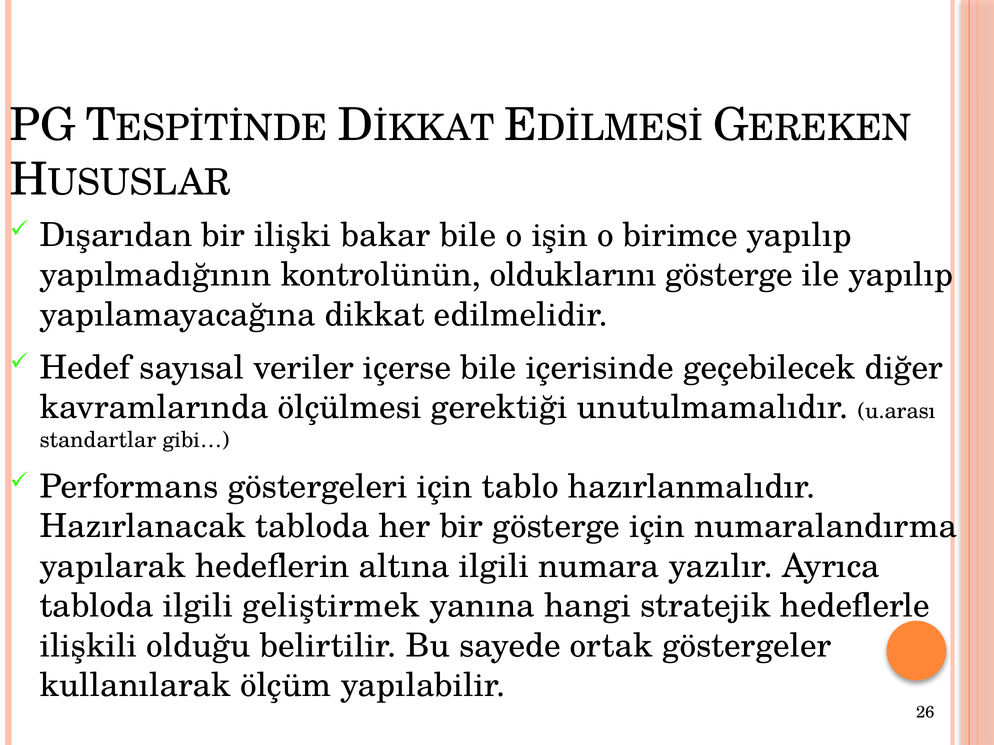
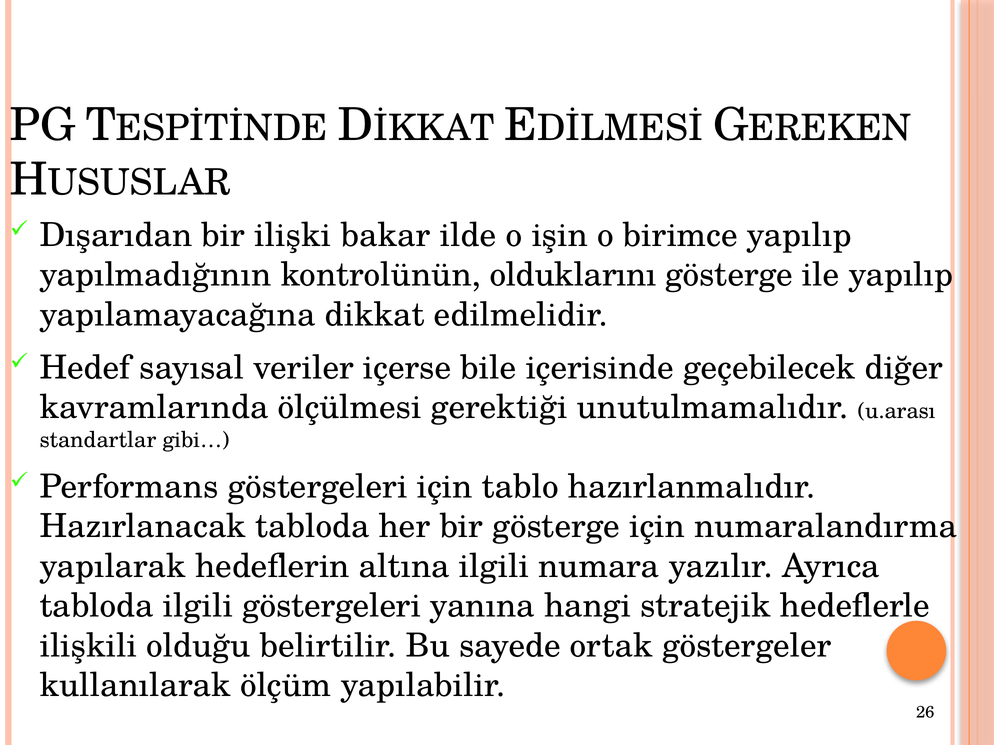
bakar bile: bile -> ilde
ilgili geliştirmek: geliştirmek -> göstergeleri
